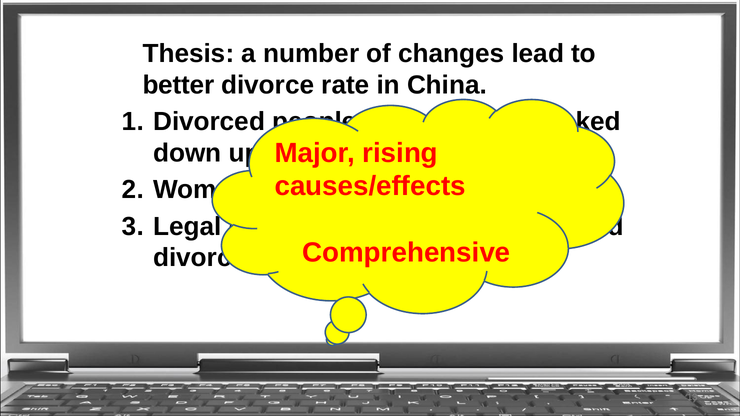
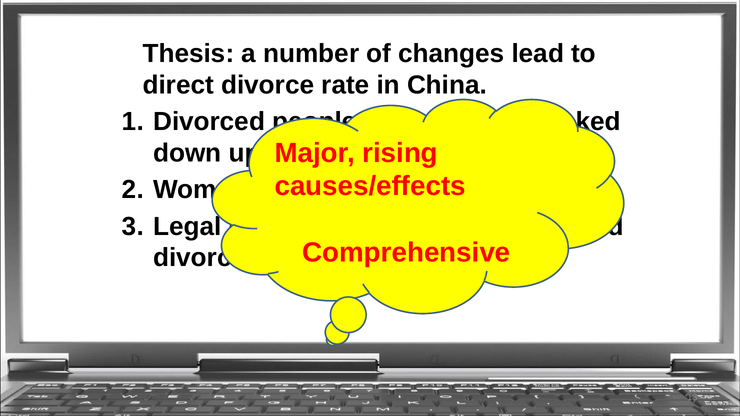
better: better -> direct
